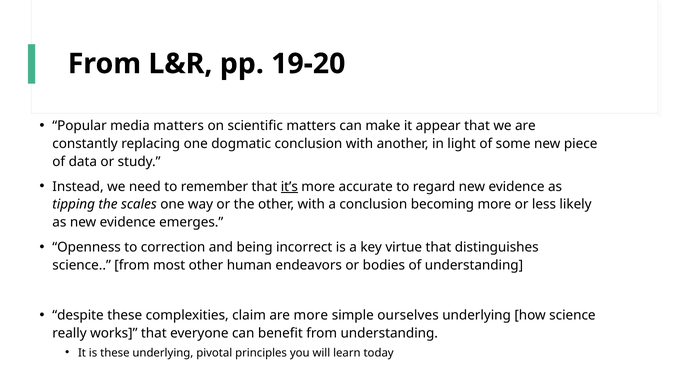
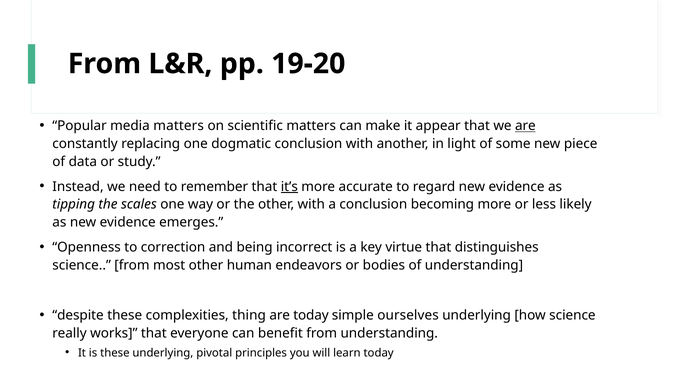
are at (525, 126) underline: none -> present
claim: claim -> thing
are more: more -> today
